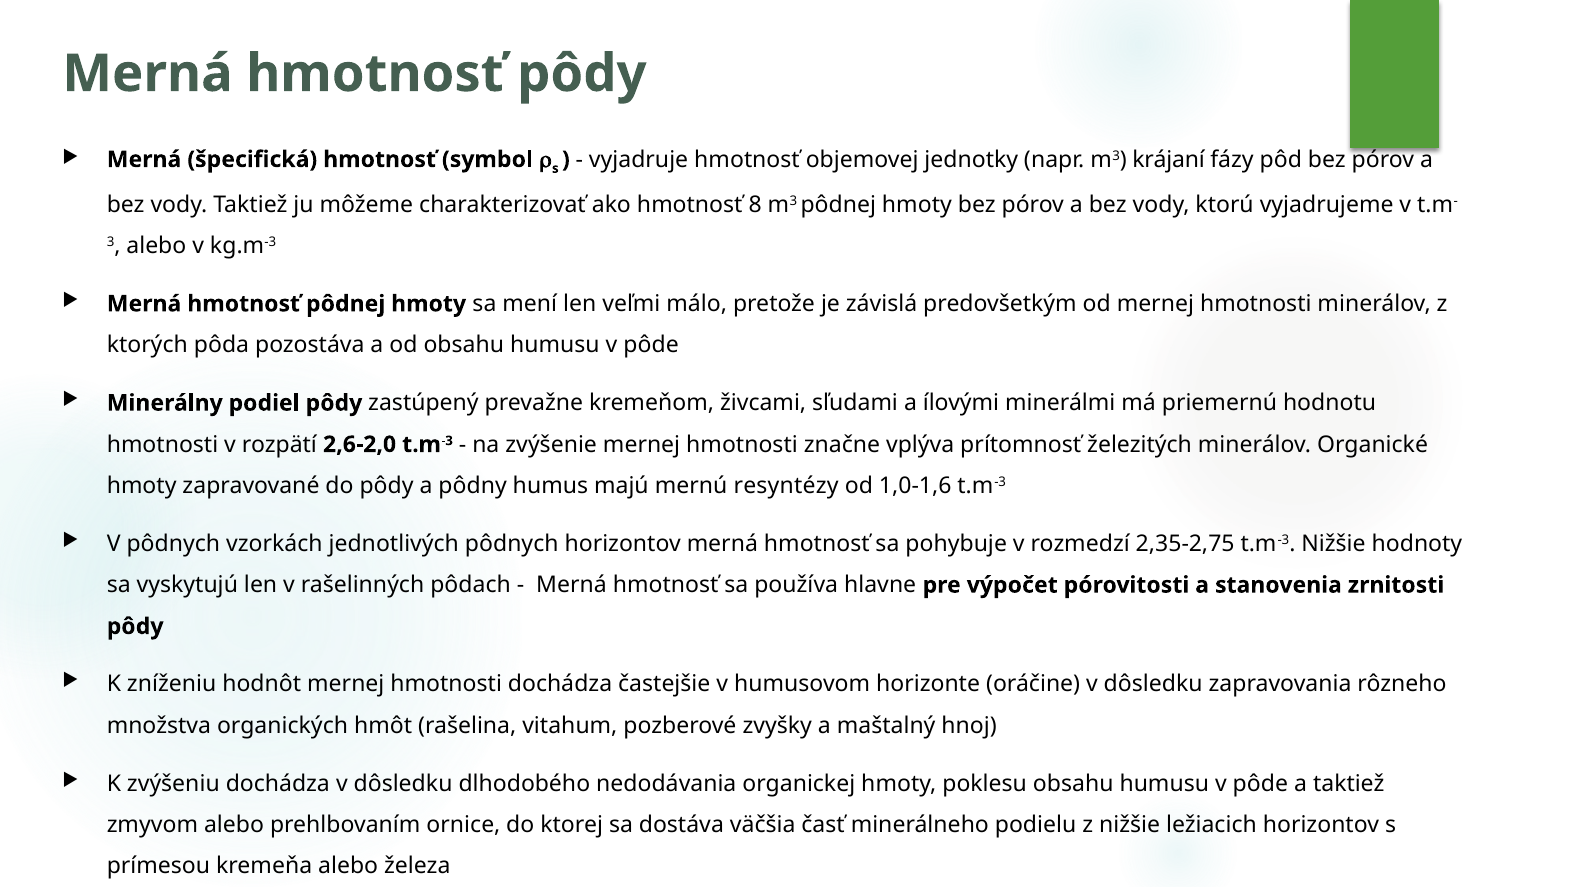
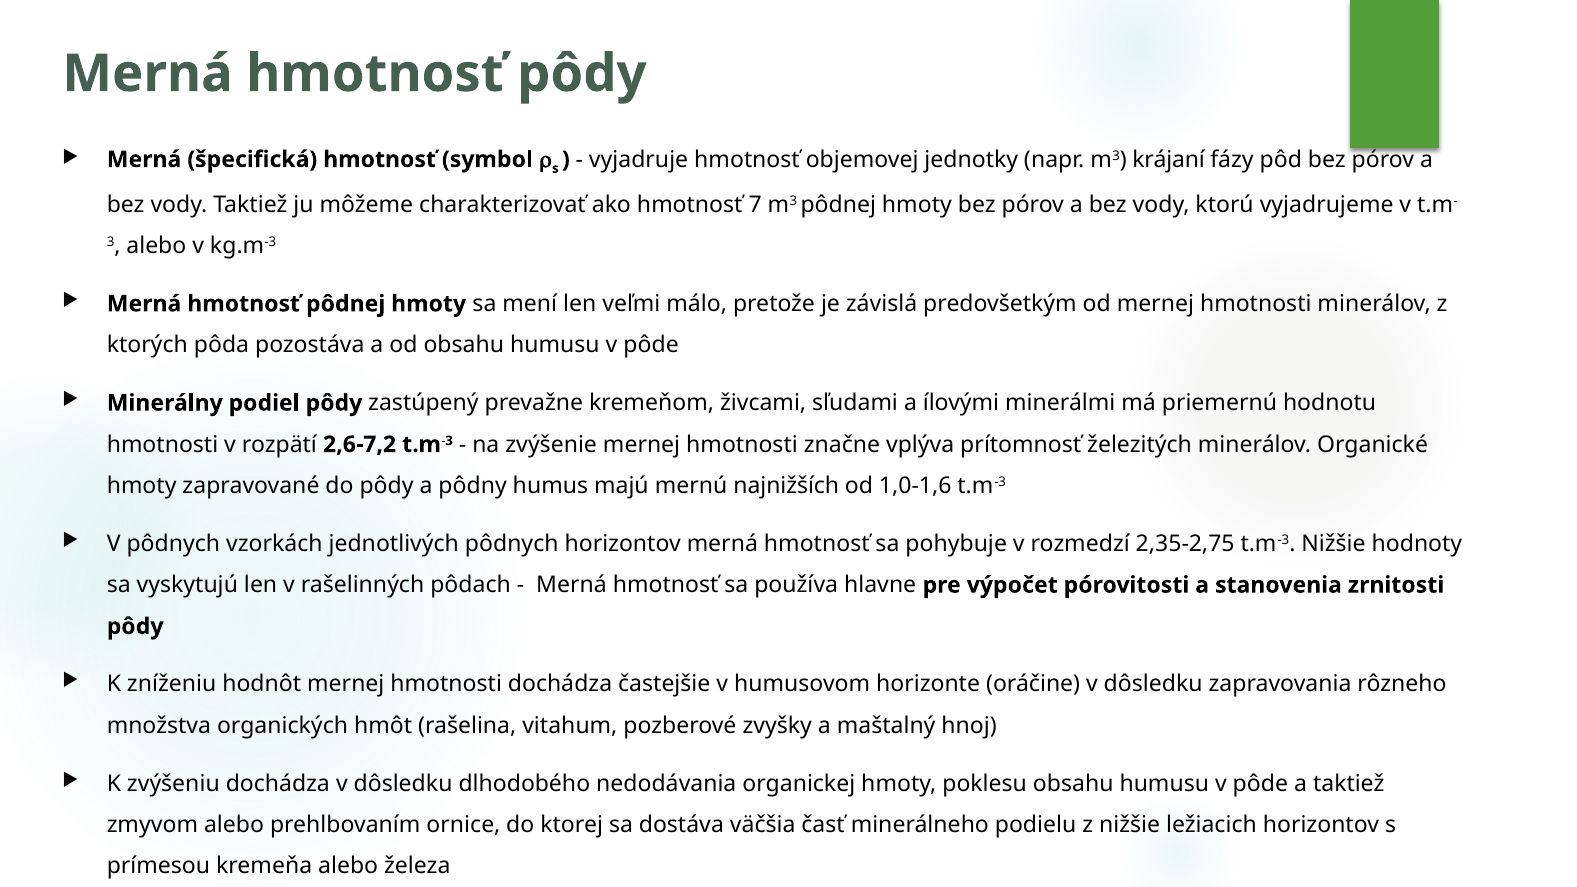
8: 8 -> 7
2,6-2,0: 2,6-2,0 -> 2,6-7,2
resyntézy: resyntézy -> najnižších
